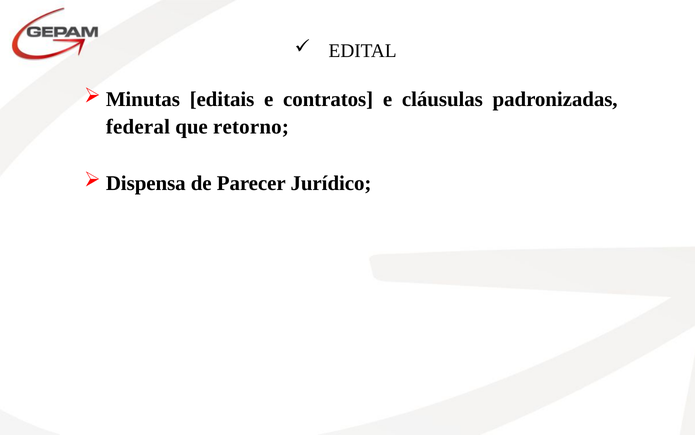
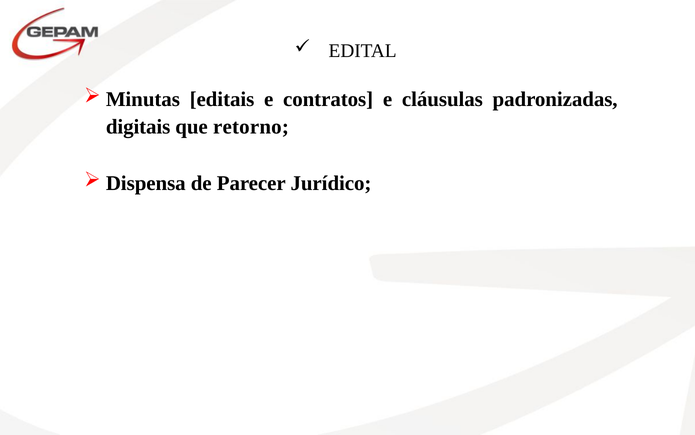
federal: federal -> digitais
